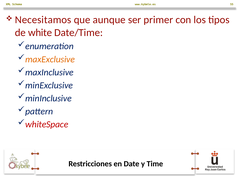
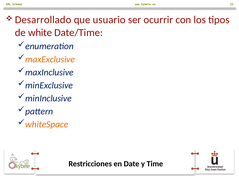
Necesitamos: Necesitamos -> Desarrollado
aunque: aunque -> usuario
primer: primer -> ocurrir
whiteSpace colour: red -> orange
